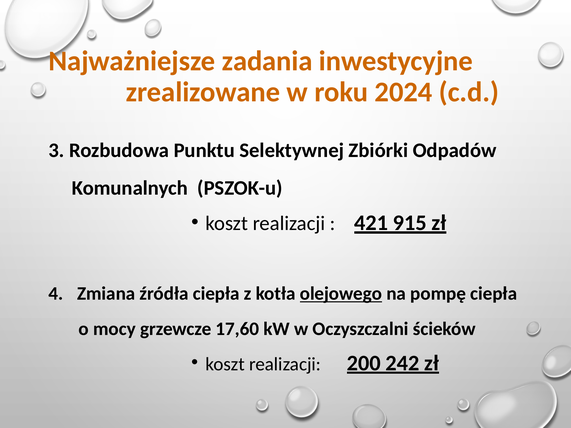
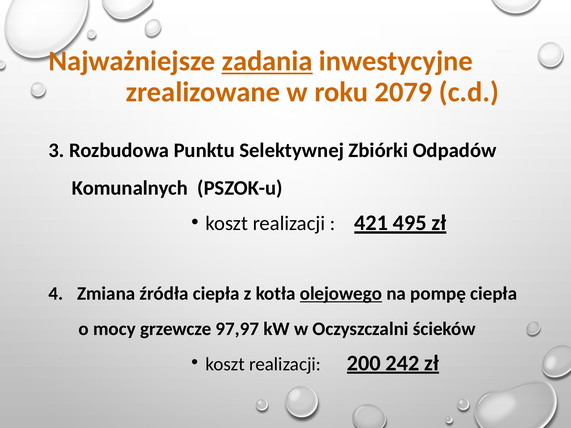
zadania underline: none -> present
2024: 2024 -> 2079
915: 915 -> 495
17,60: 17,60 -> 97,97
